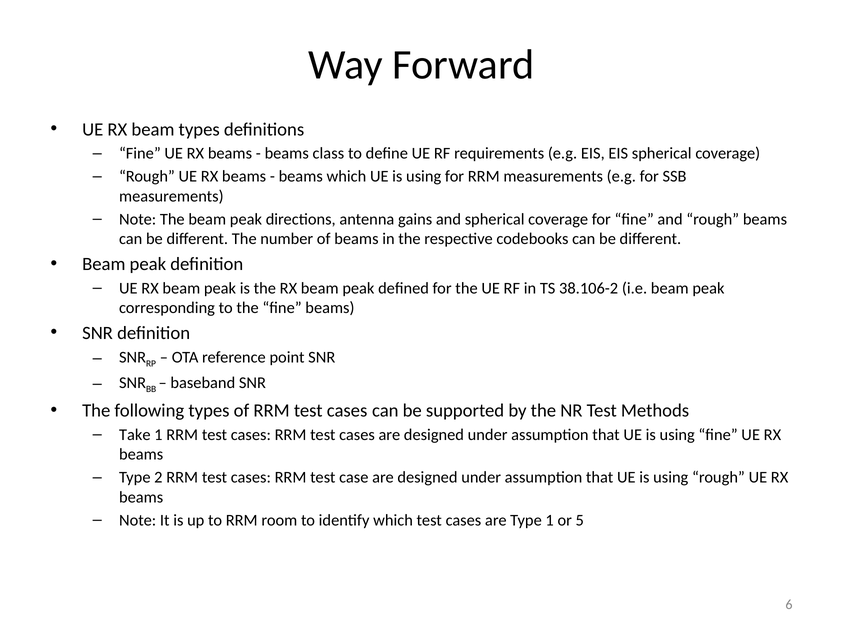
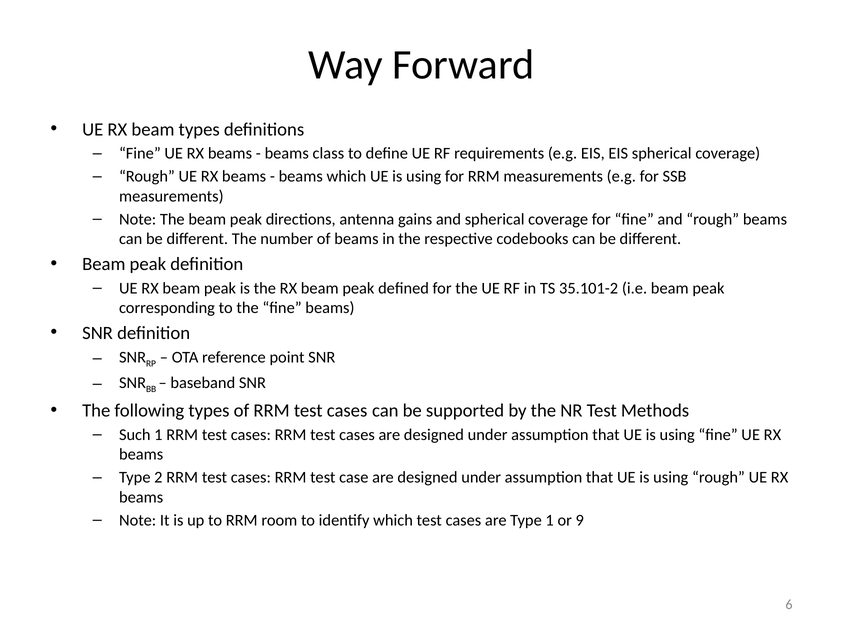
38.106-2: 38.106-2 -> 35.101-2
Take: Take -> Such
5: 5 -> 9
